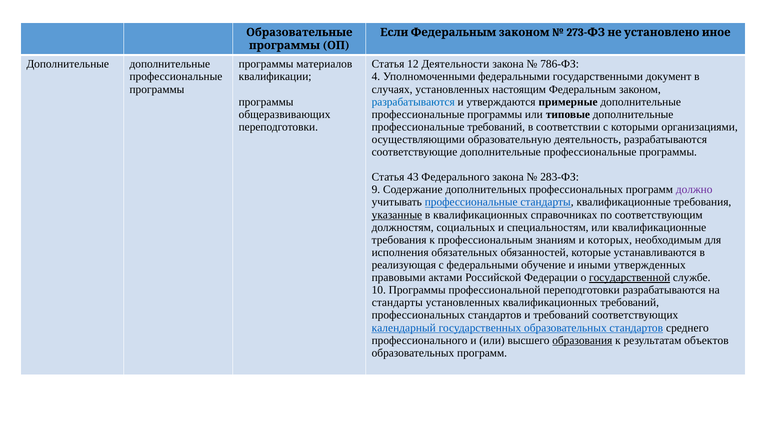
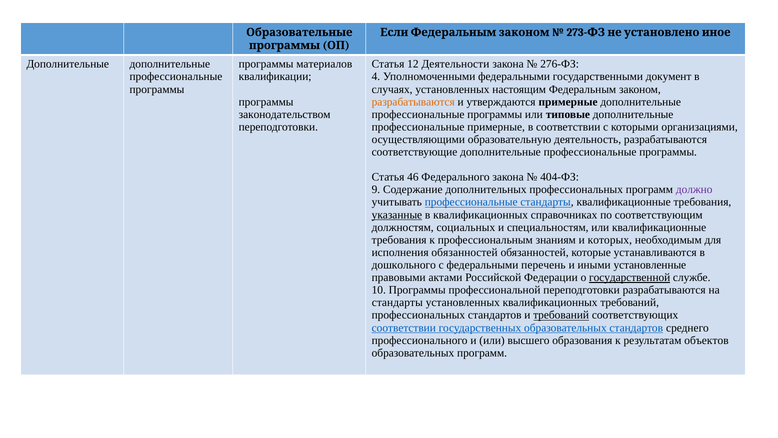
786-ФЗ: 786-ФЗ -> 276-ФЗ
разрабатываются at (413, 102) colour: blue -> orange
общеразвивающих: общеразвивающих -> законодательством
профессиональные требований: требований -> примерные
43: 43 -> 46
283-ФЗ: 283-ФЗ -> 404-ФЗ
исполнения обязательных: обязательных -> обязанностей
реализующая: реализующая -> дошкольного
обучение: обучение -> перечень
утвержденных: утвержденных -> установленные
требований at (561, 315) underline: none -> present
календарный at (404, 327): календарный -> соответствии
образования underline: present -> none
